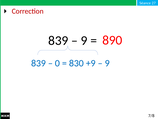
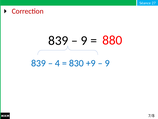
890: 890 -> 880
0: 0 -> 4
